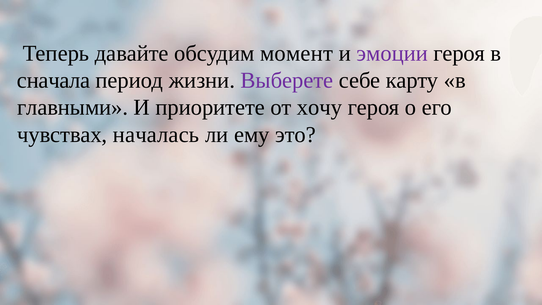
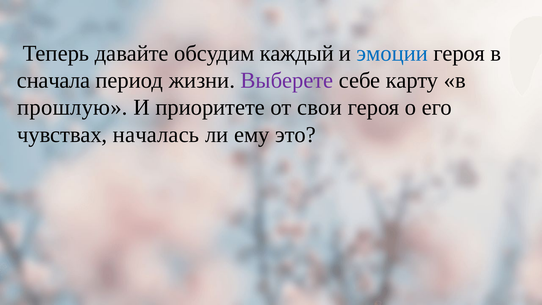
момент: момент -> каждый
эмоции colour: purple -> blue
главными: главными -> прошлую
хочу: хочу -> свои
